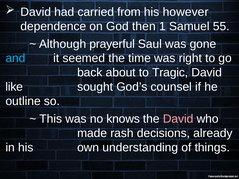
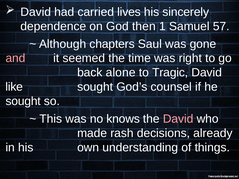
from: from -> lives
however: however -> sincerely
55: 55 -> 57
prayerful: prayerful -> chapters
and colour: light blue -> pink
about: about -> alone
outline at (23, 101): outline -> sought
